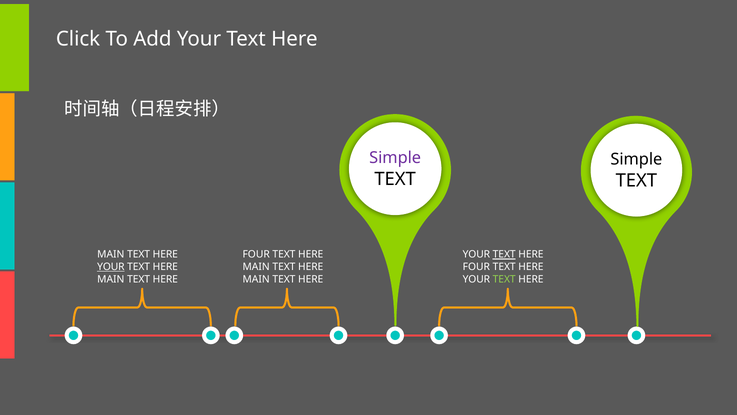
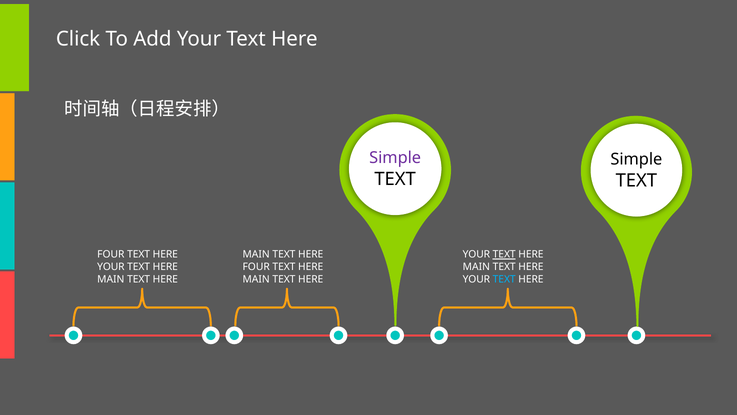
MAIN at (111, 254): MAIN -> FOUR
FOUR at (256, 254): FOUR -> MAIN
YOUR at (111, 267) underline: present -> none
MAIN at (256, 267): MAIN -> FOUR
FOUR at (476, 267): FOUR -> MAIN
TEXT at (504, 279) colour: light green -> light blue
